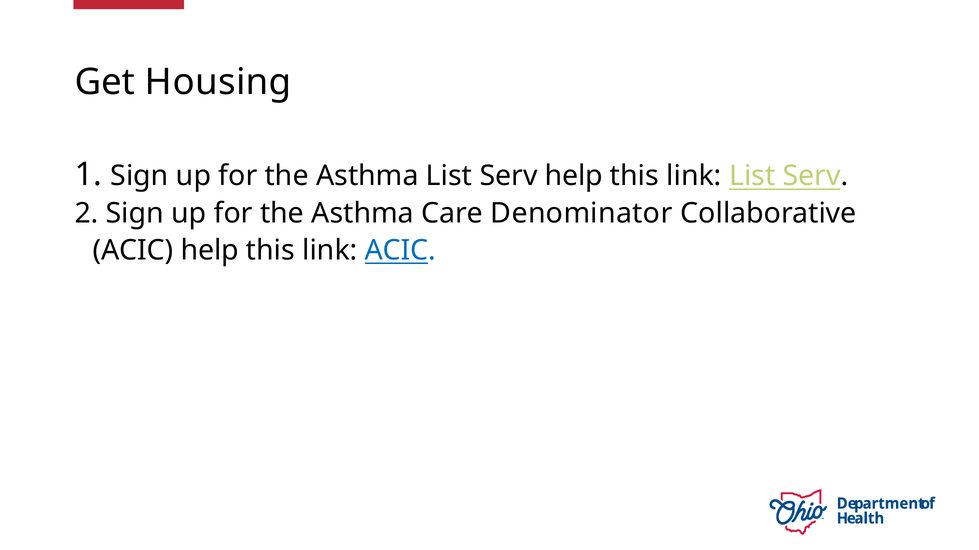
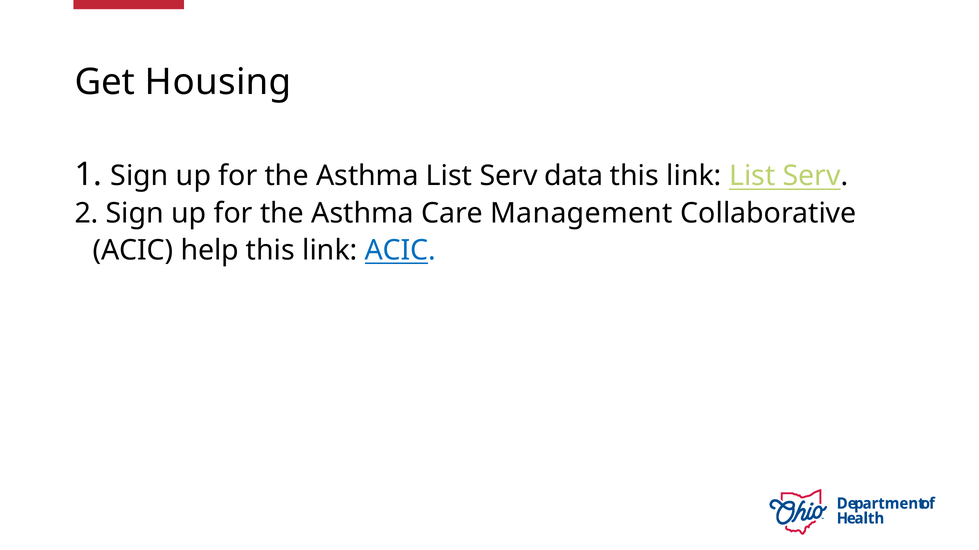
Serv help: help -> data
Denominator: Denominator -> Management
